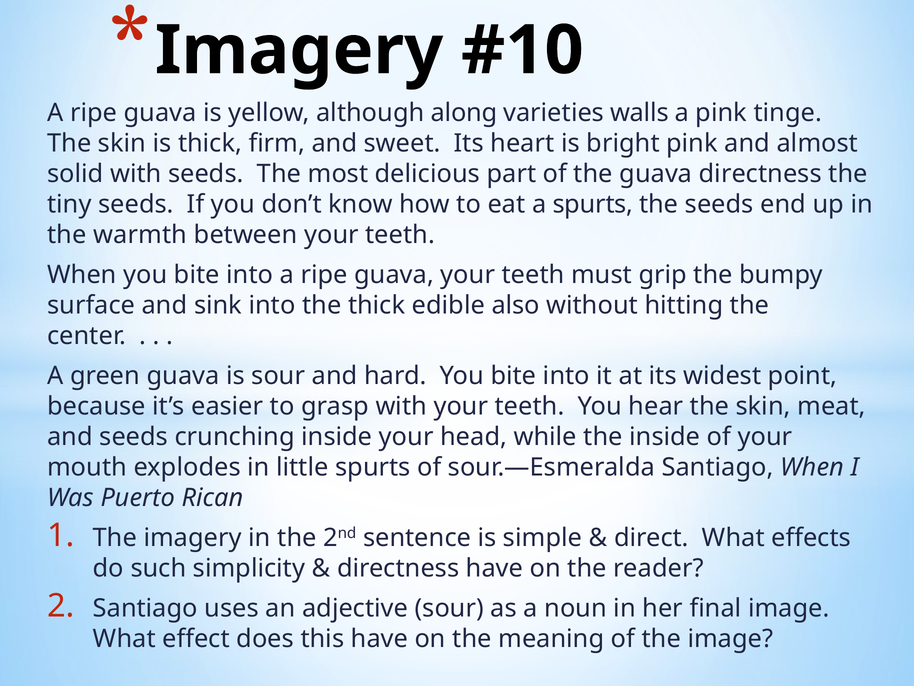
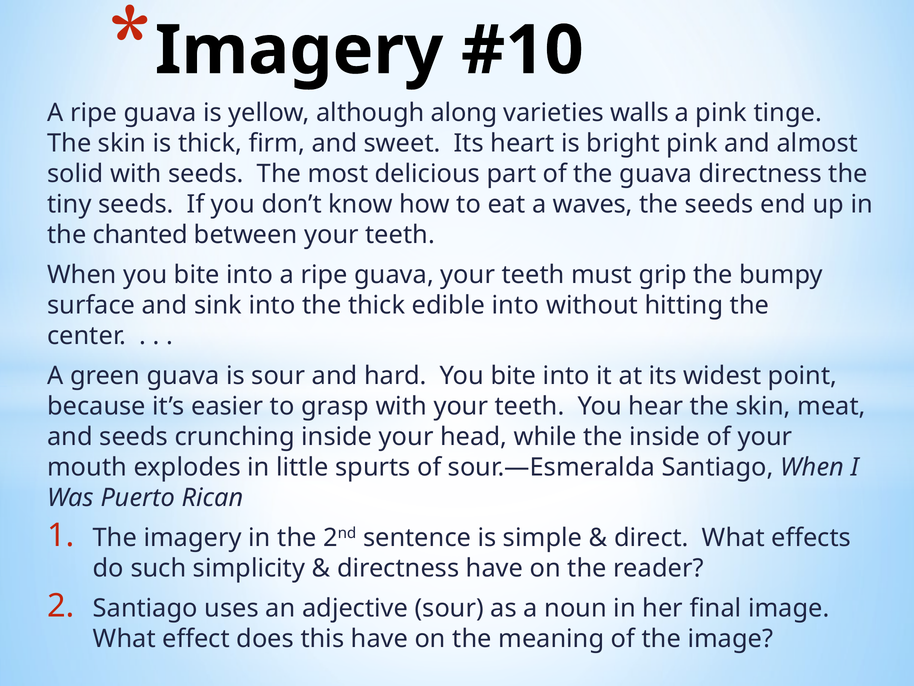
a spurts: spurts -> waves
warmth: warmth -> chanted
edible also: also -> into
